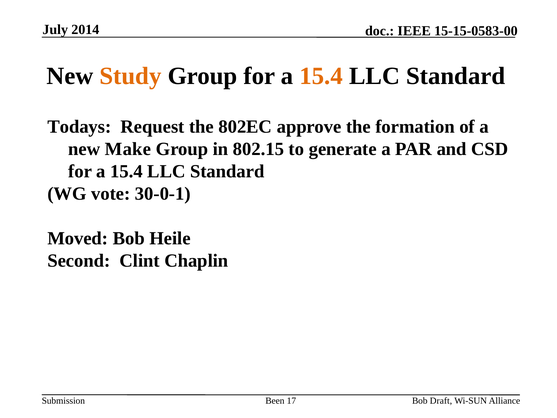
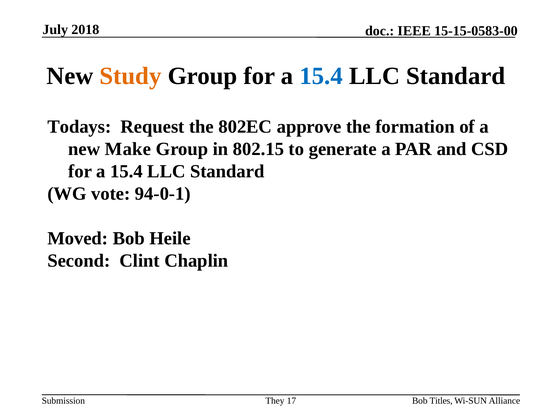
2014: 2014 -> 2018
15.4 at (321, 76) colour: orange -> blue
30-0-1: 30-0-1 -> 94-0-1
Been: Been -> They
Draft: Draft -> Titles
